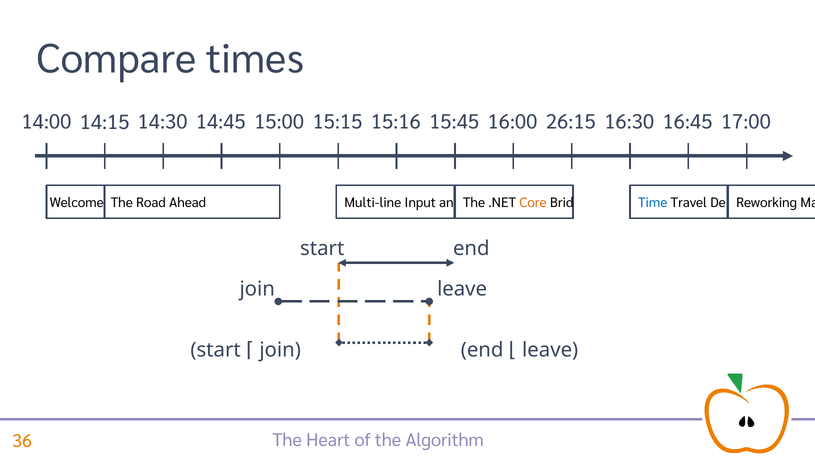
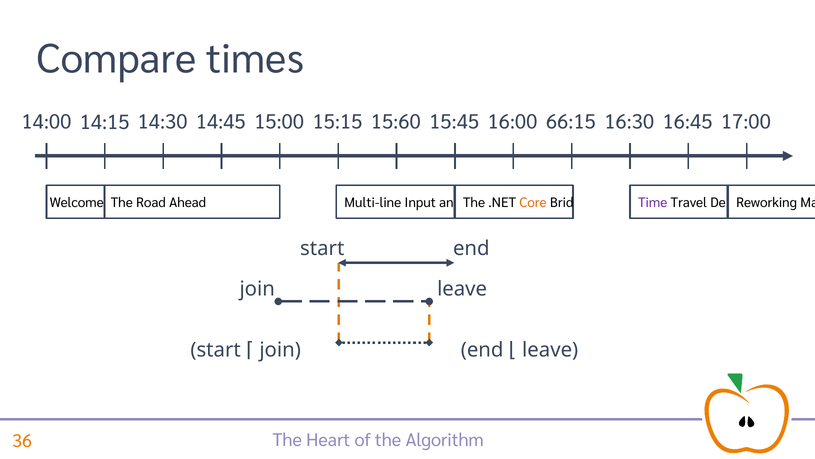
15:16: 15:16 -> 15:60
26:15: 26:15 -> 66:15
Time colour: blue -> purple
